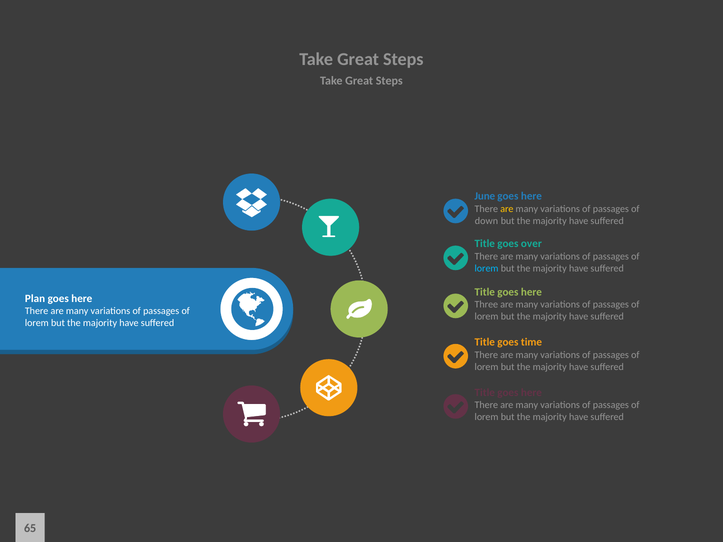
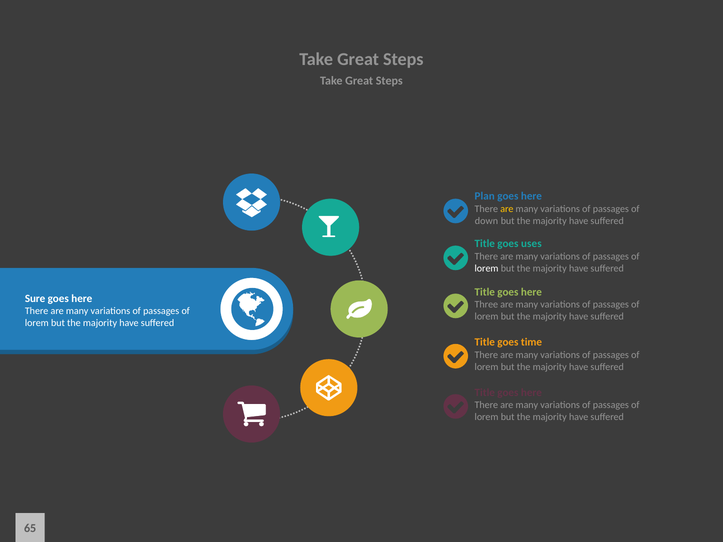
June: June -> Plan
over: over -> uses
lorem at (487, 269) colour: light blue -> white
Plan: Plan -> Sure
